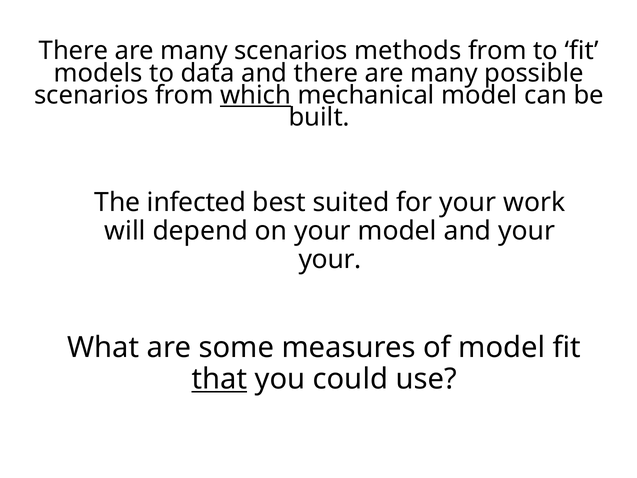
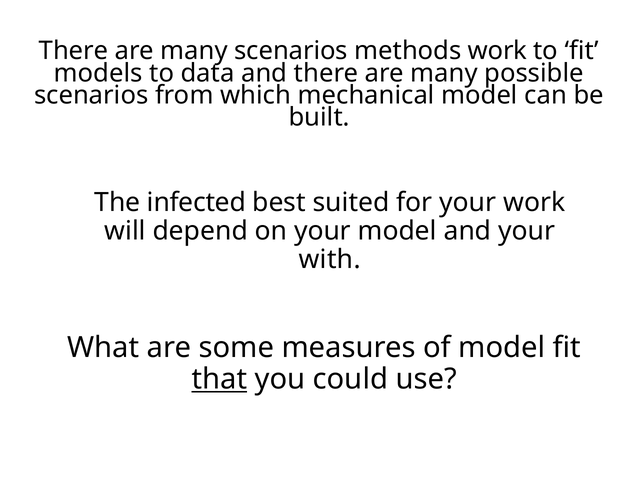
methods from: from -> work
which underline: present -> none
your at (330, 260): your -> with
